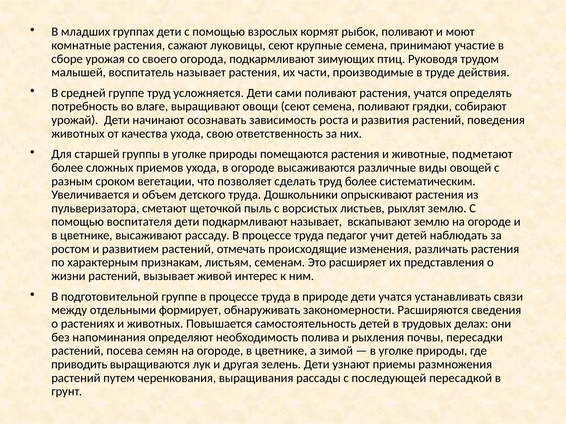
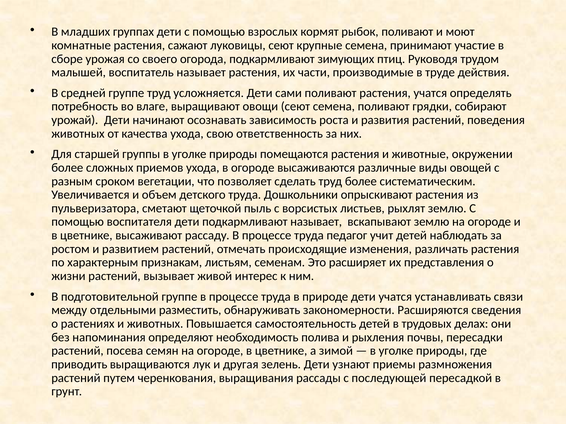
подметают: подметают -> окружении
формирует: формирует -> разместить
